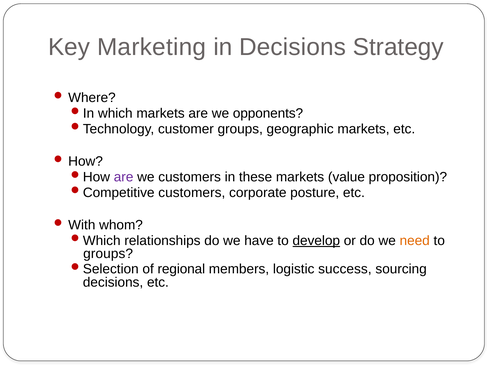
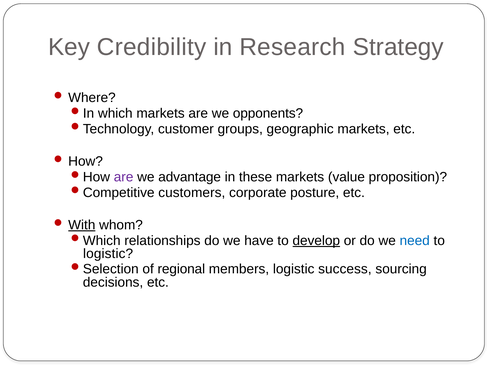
Marketing: Marketing -> Credibility
in Decisions: Decisions -> Research
we customers: customers -> advantage
With underline: none -> present
need colour: orange -> blue
groups at (108, 254): groups -> logistic
